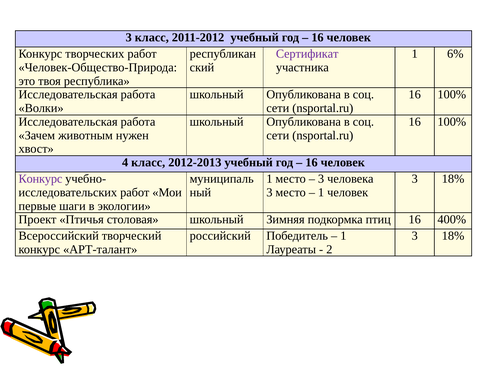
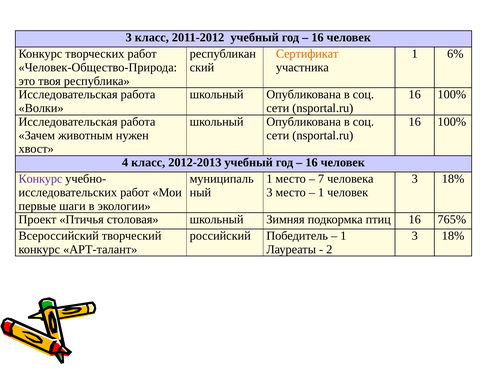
Сертификат colour: purple -> orange
3 at (321, 179): 3 -> 7
400%: 400% -> 765%
